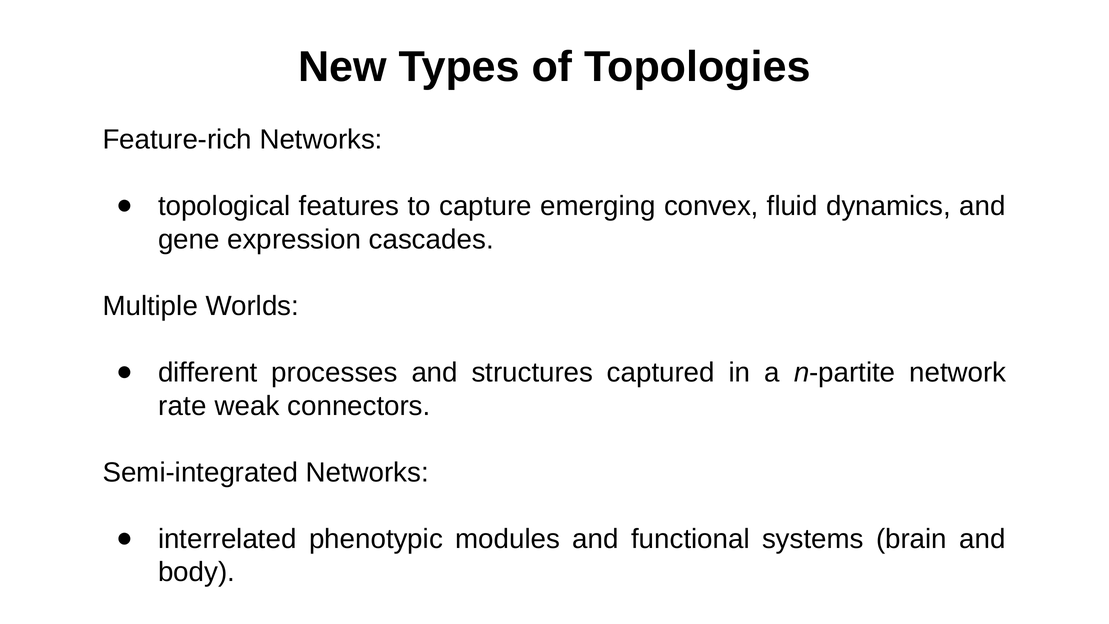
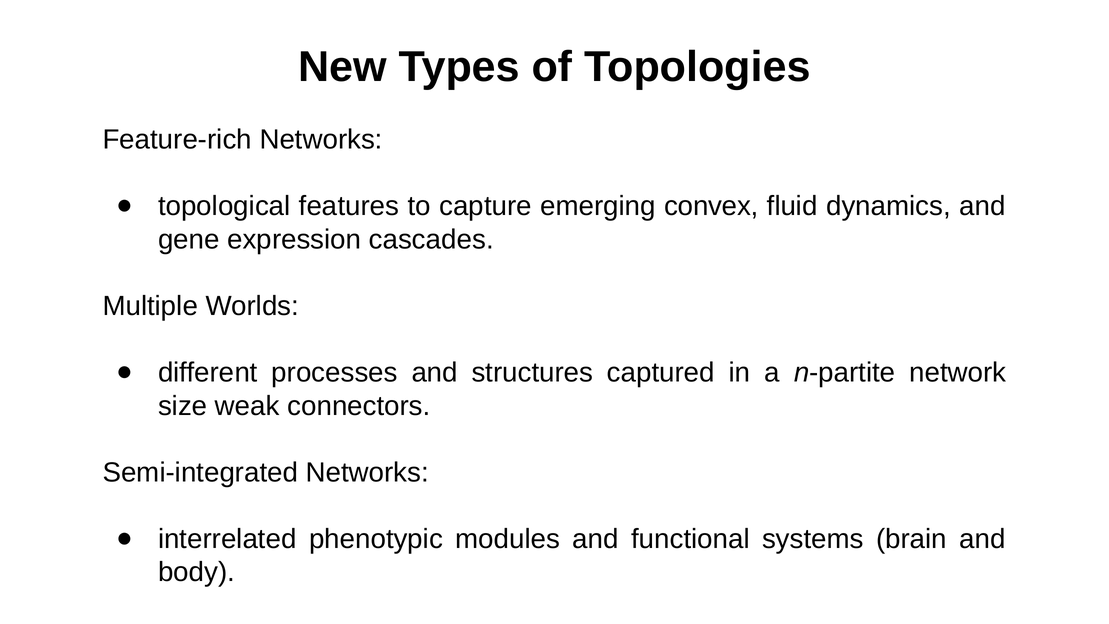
rate: rate -> size
